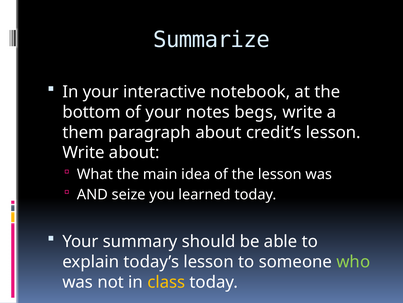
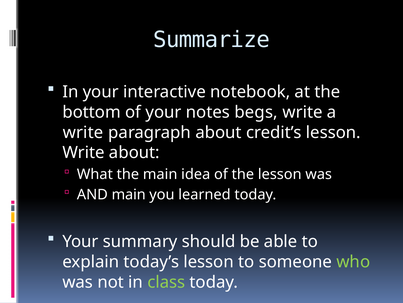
them at (83, 132): them -> write
AND seize: seize -> main
class colour: yellow -> light green
